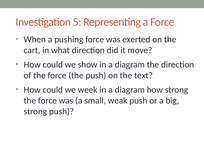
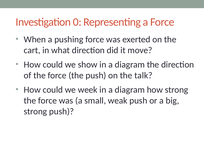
5: 5 -> 0
text: text -> talk
